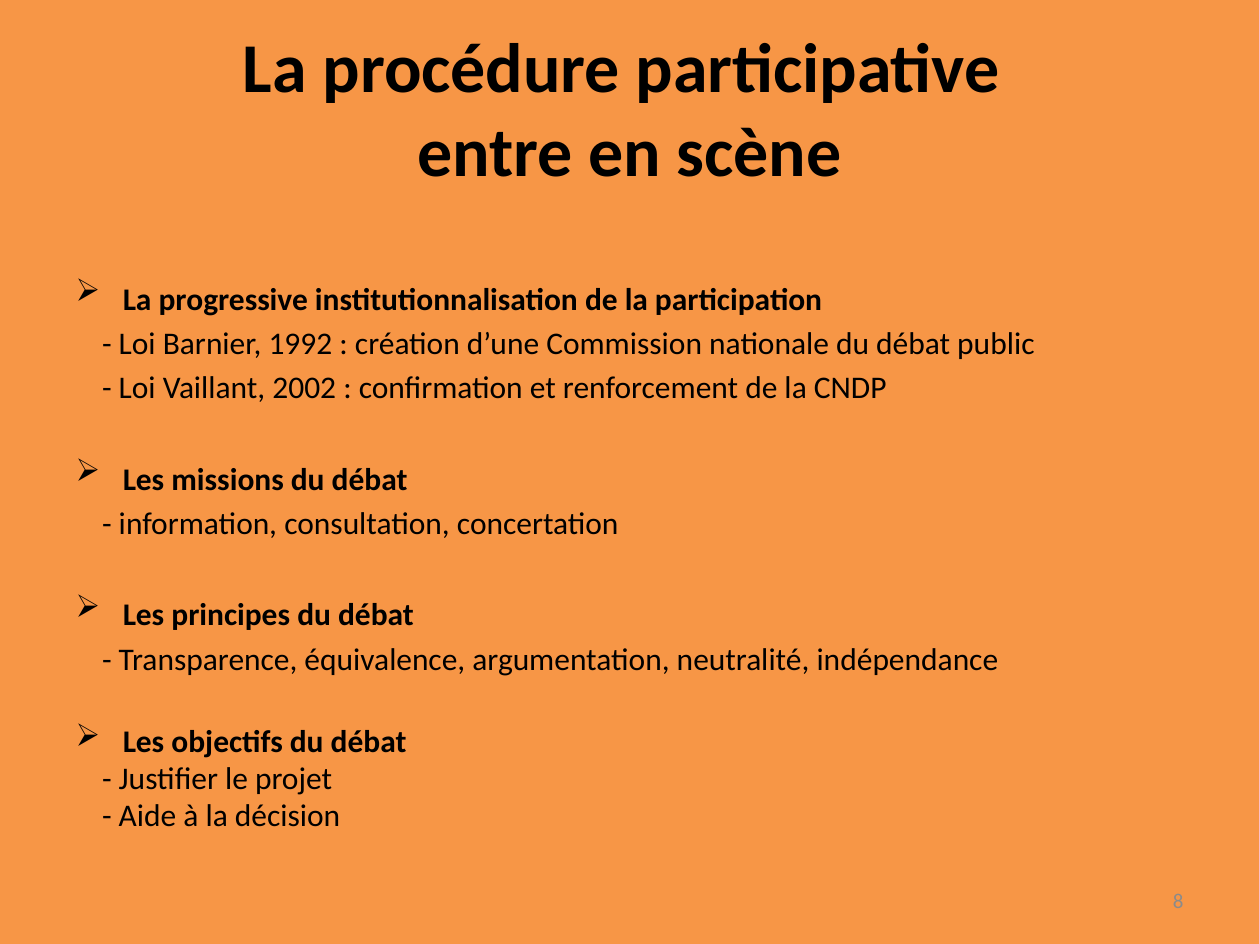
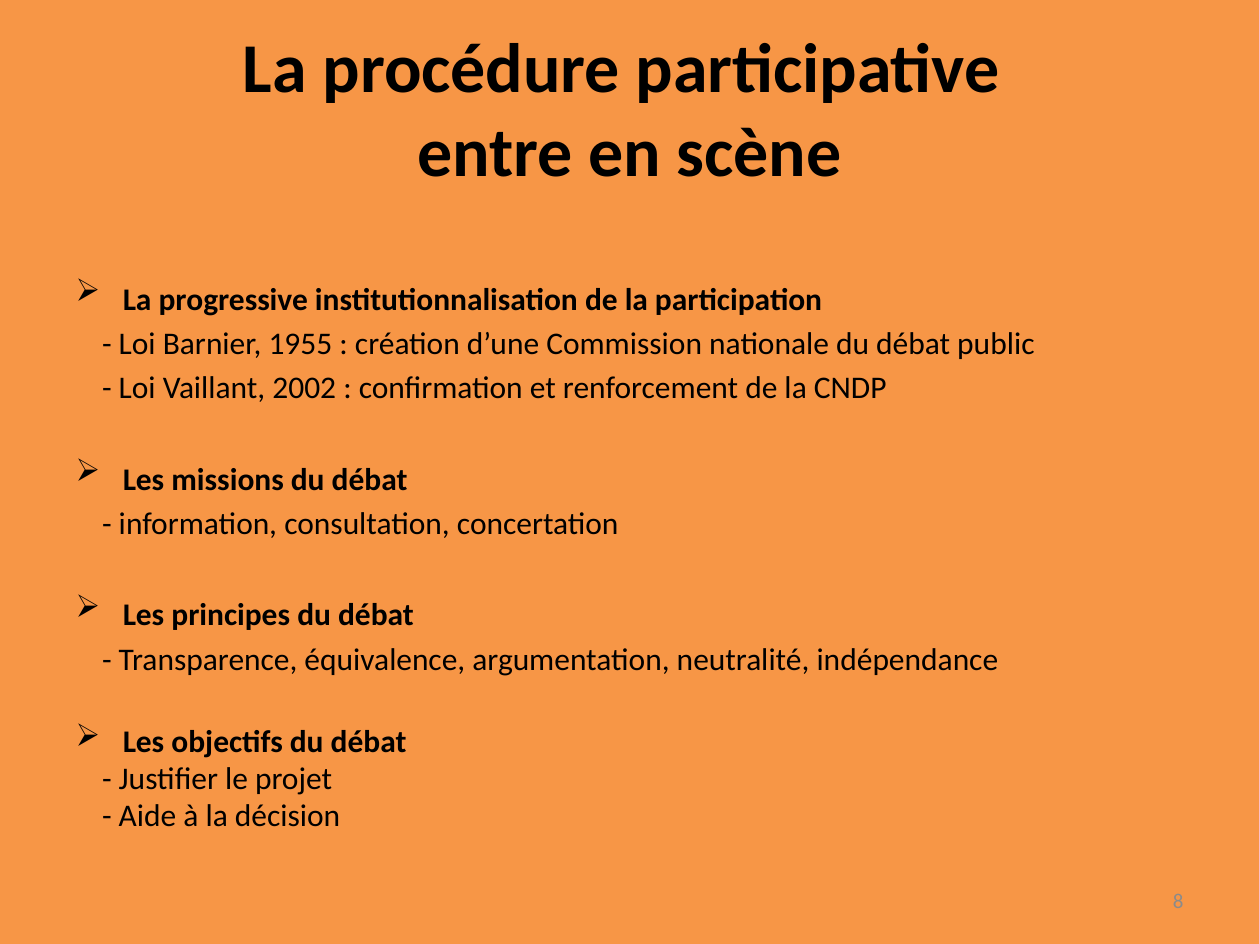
1992: 1992 -> 1955
